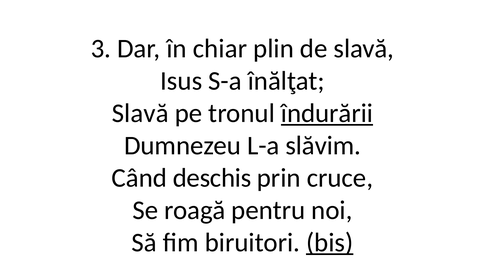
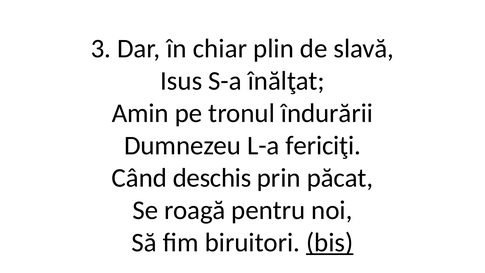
Slavă at (140, 113): Slavă -> Amin
îndurării underline: present -> none
slăvim: slăvim -> fericiţi
cruce: cruce -> păcat
